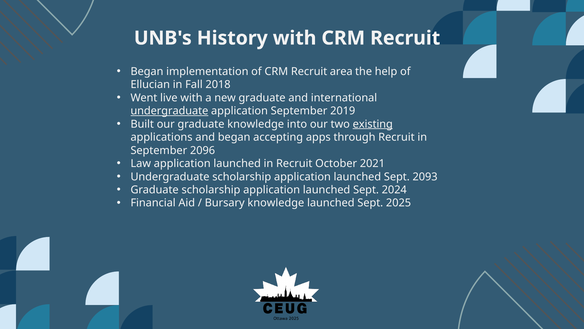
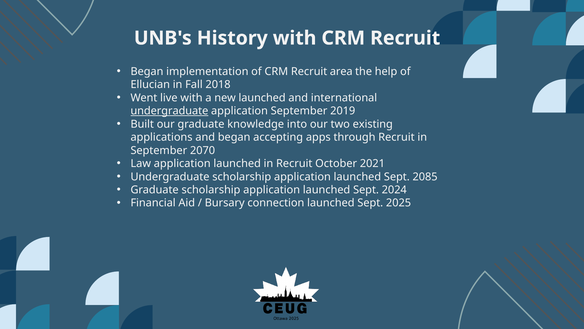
new graduate: graduate -> launched
existing underline: present -> none
2096: 2096 -> 2070
2093: 2093 -> 2085
Bursary knowledge: knowledge -> connection
